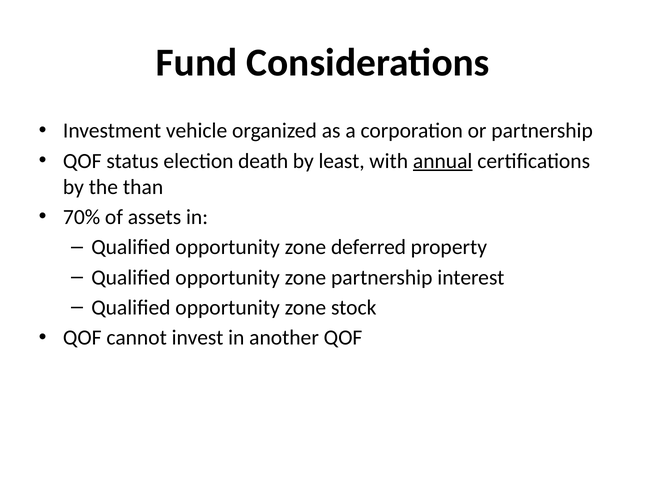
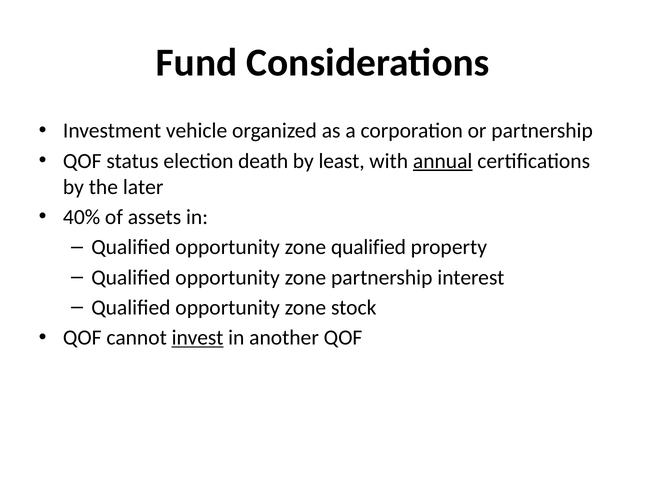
than: than -> later
70%: 70% -> 40%
zone deferred: deferred -> qualified
invest underline: none -> present
